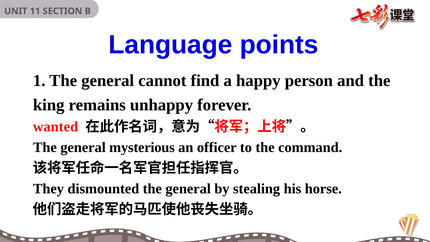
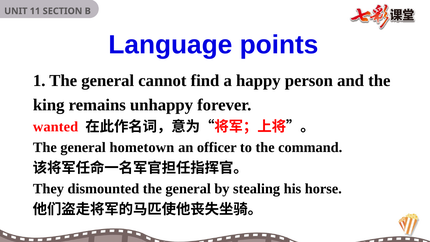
mysterious: mysterious -> hometown
